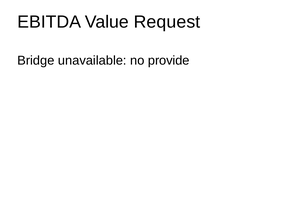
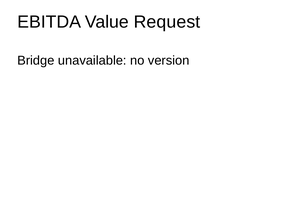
provide: provide -> version
